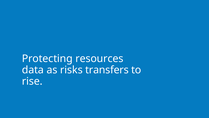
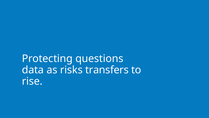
resources: resources -> questions
